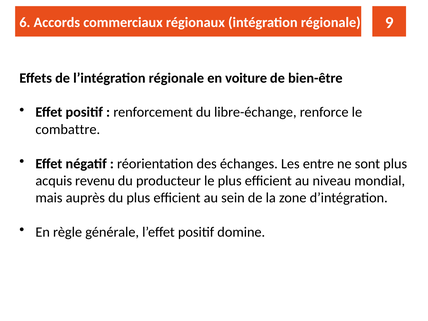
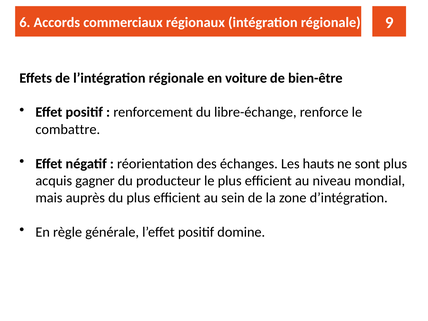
entre: entre -> hauts
revenu: revenu -> gagner
